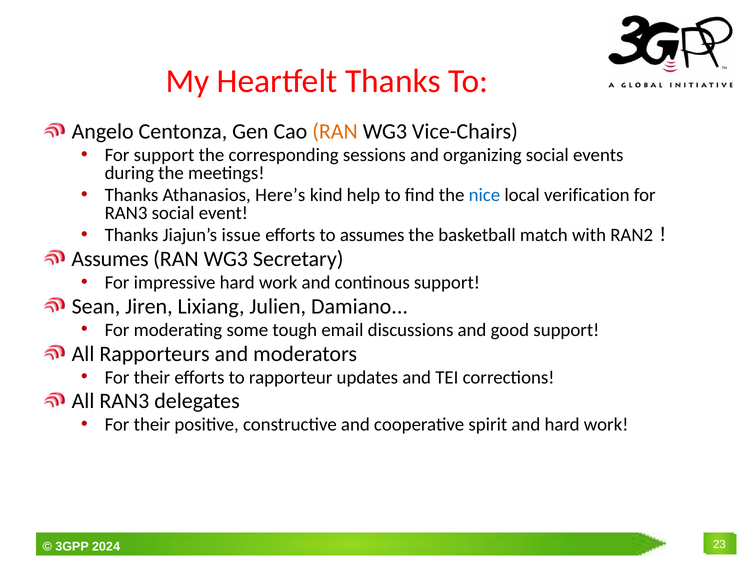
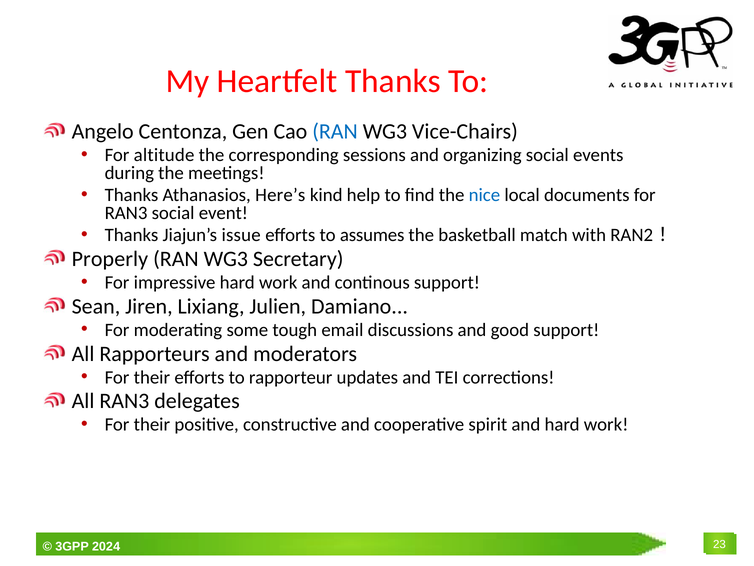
RAN at (335, 131) colour: orange -> blue
For support: support -> altitude
verification: verification -> documents
Assumes at (110, 259): Assumes -> Properly
